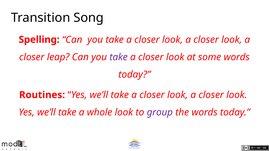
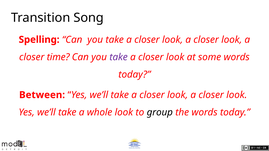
leap: leap -> time
Routines: Routines -> Between
group colour: purple -> black
